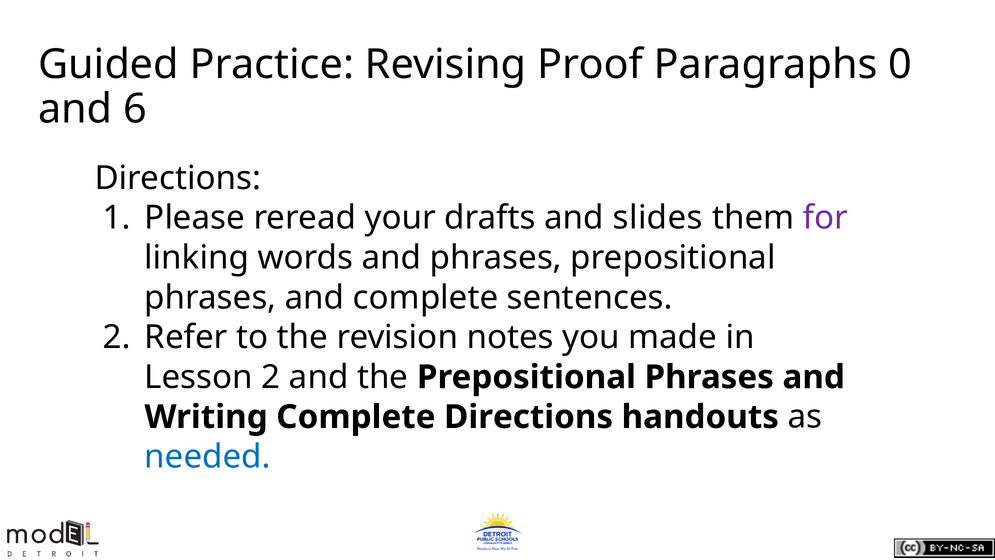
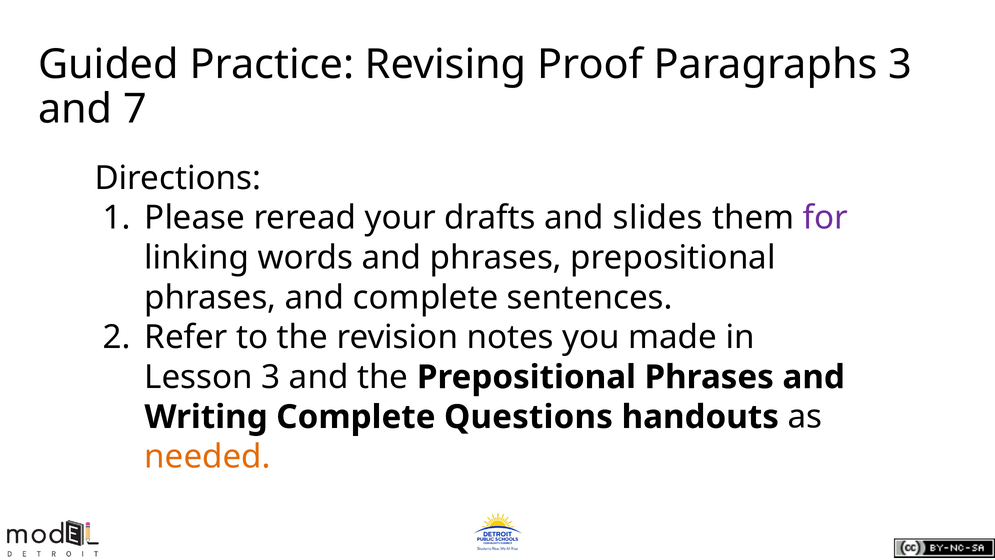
Paragraphs 0: 0 -> 3
6: 6 -> 7
Lesson 2: 2 -> 3
Complete Directions: Directions -> Questions
needed colour: blue -> orange
